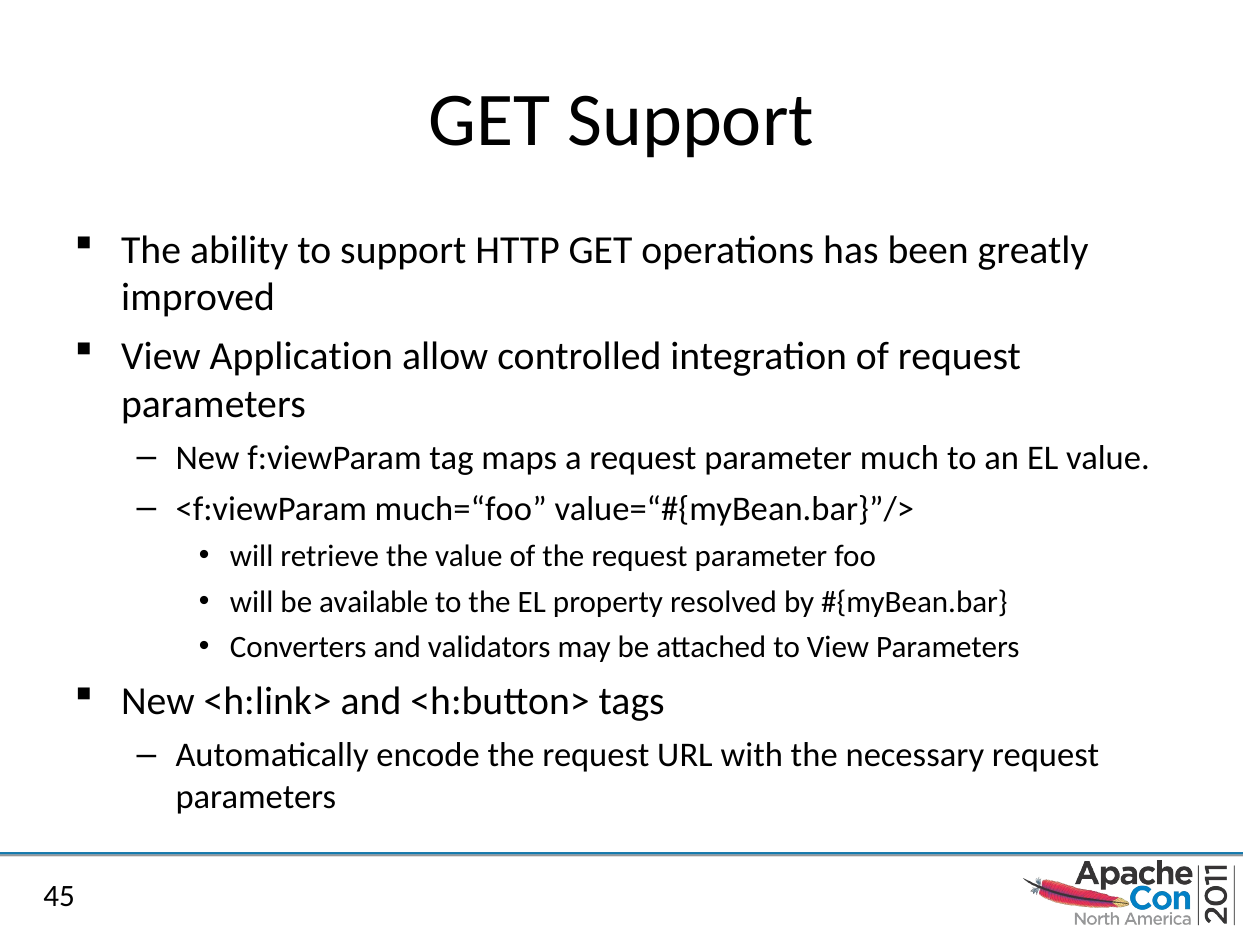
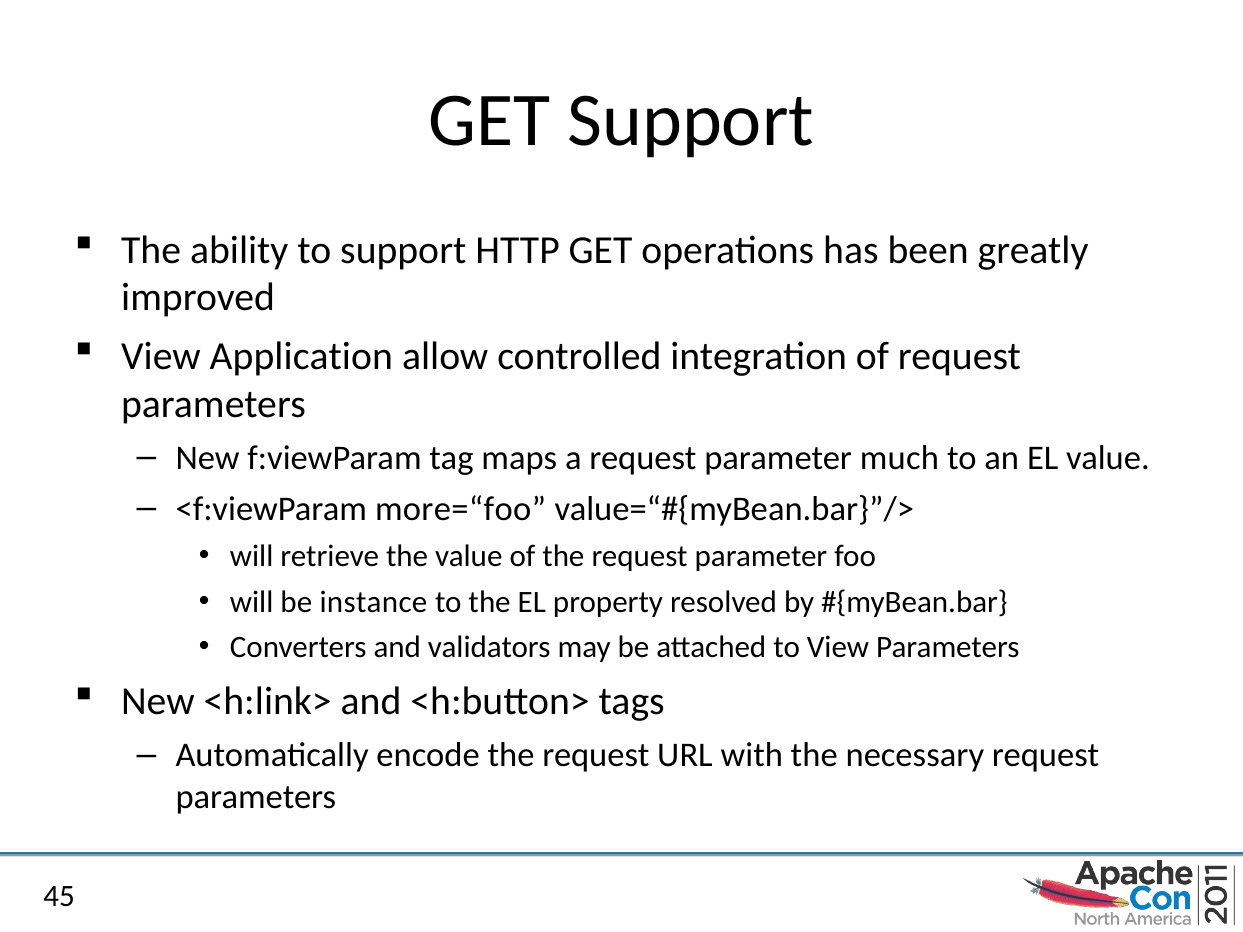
much=“foo: much=“foo -> more=“foo
available: available -> instance
